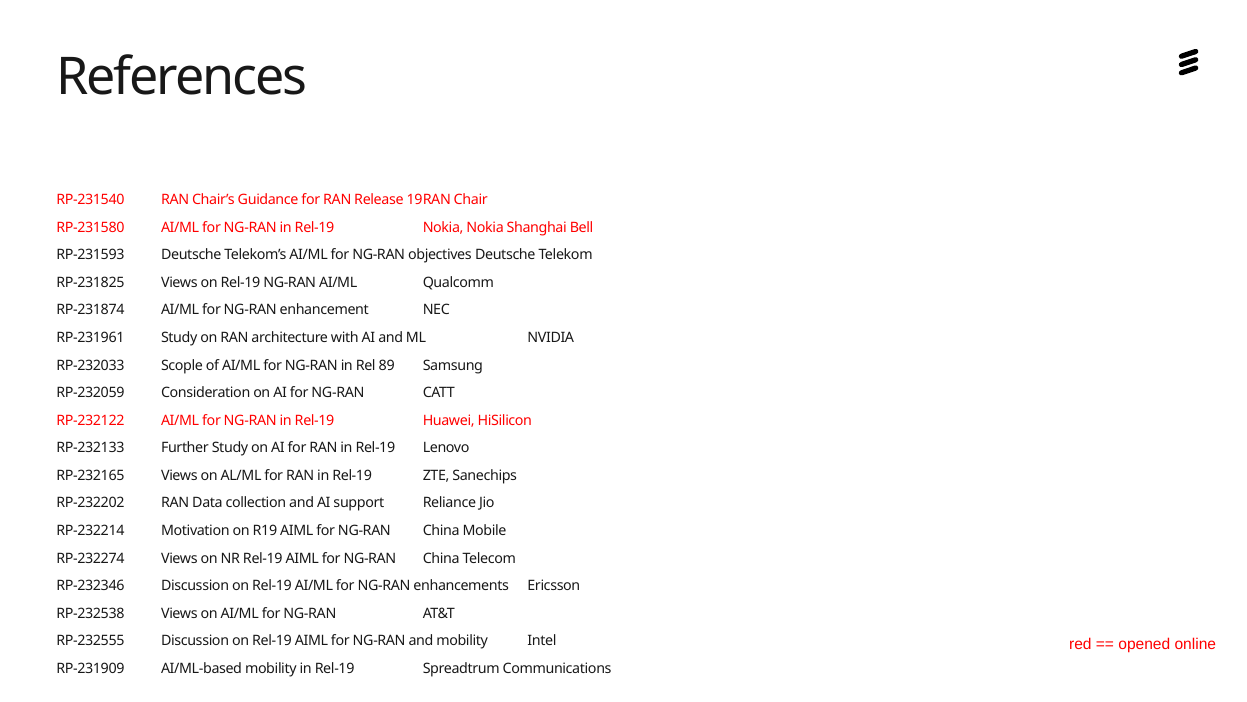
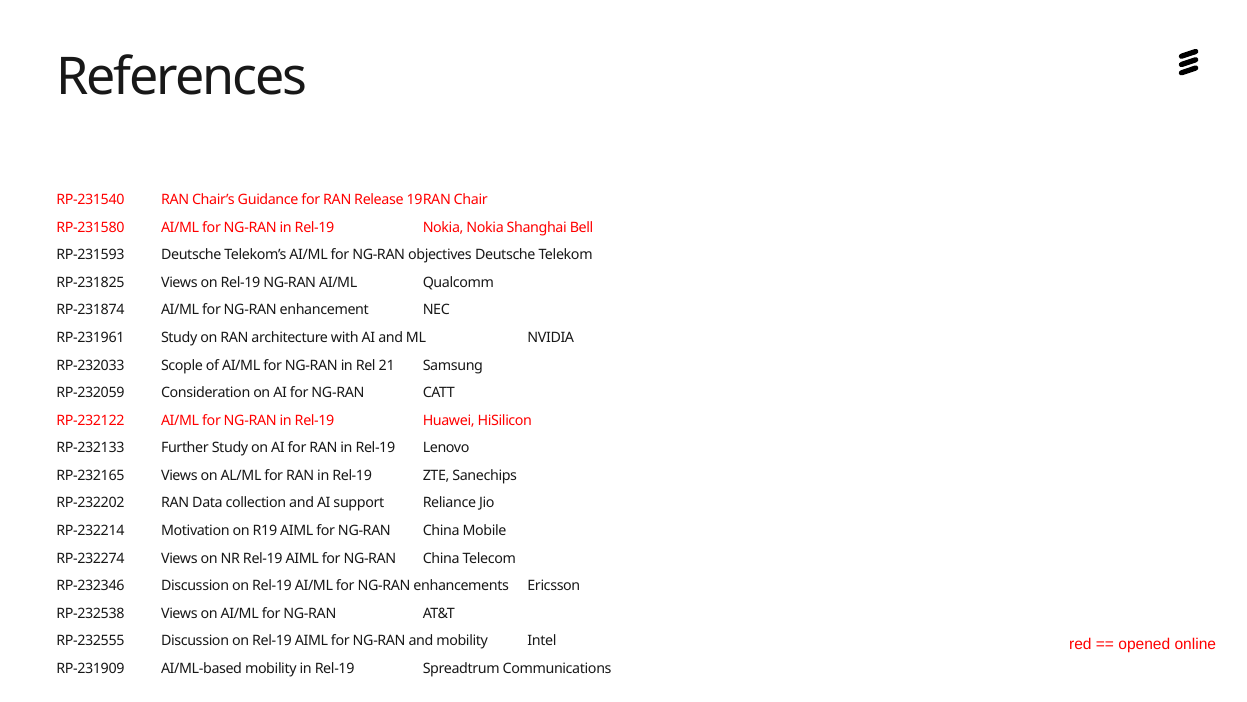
89: 89 -> 21
